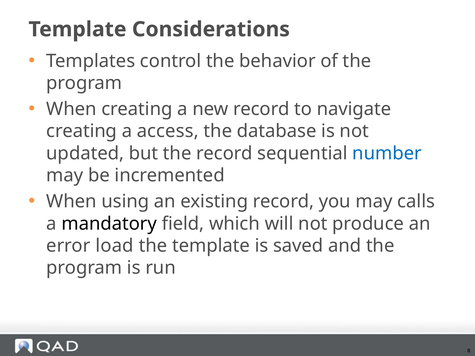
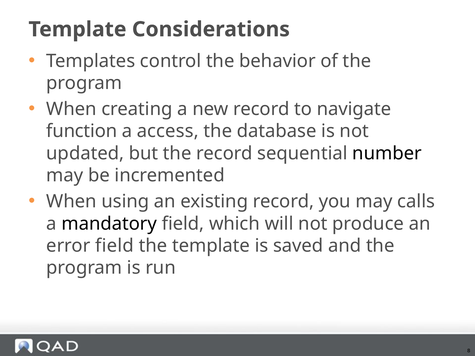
creating at (82, 131): creating -> function
number colour: blue -> black
error load: load -> field
